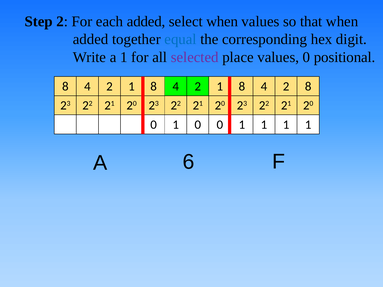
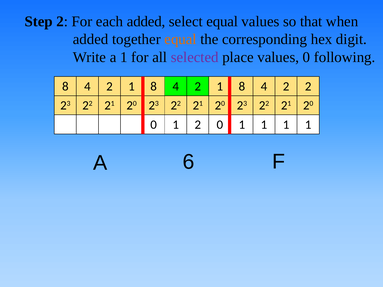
select when: when -> equal
equal at (181, 39) colour: blue -> orange
positional: positional -> following
2 8: 8 -> 2
1 0: 0 -> 2
